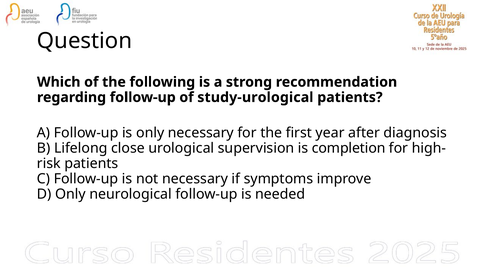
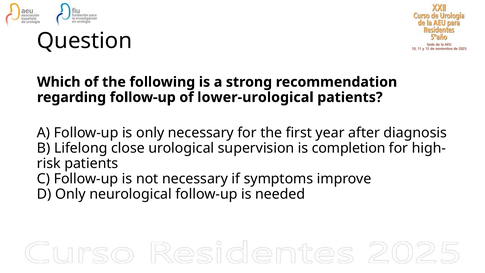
study-urological: study-urological -> lower-urological
